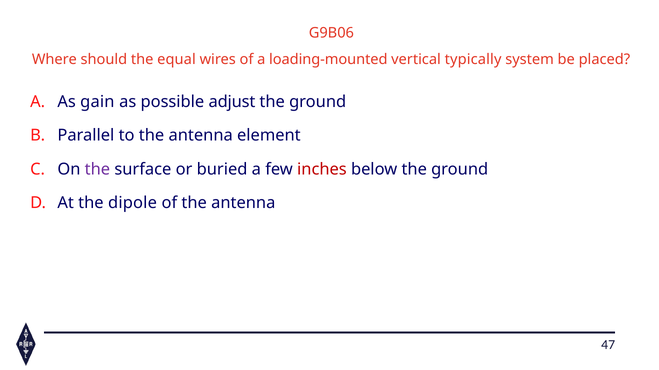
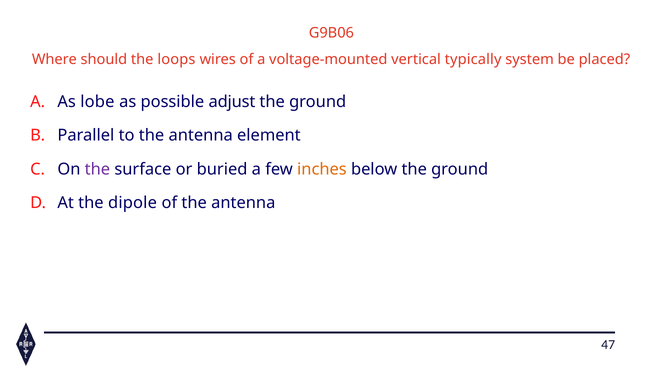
equal: equal -> loops
loading-mounted: loading-mounted -> voltage-mounted
gain: gain -> lobe
inches colour: red -> orange
